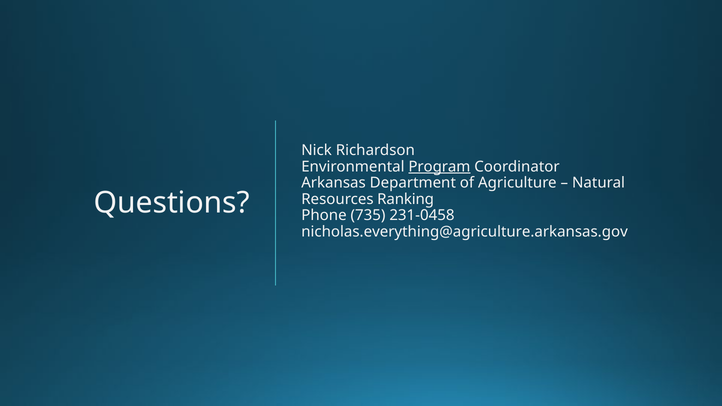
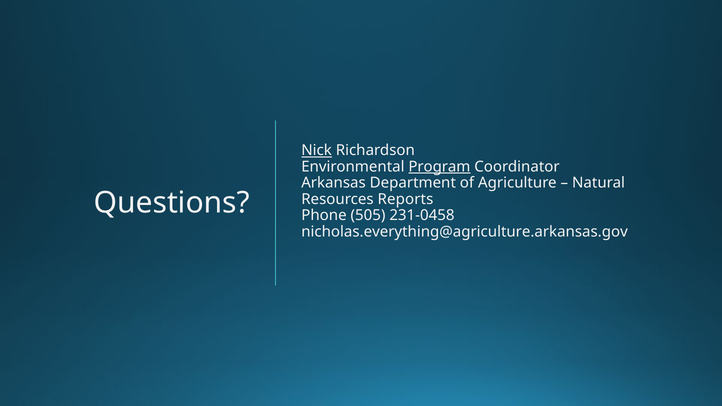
Nick underline: none -> present
Ranking: Ranking -> Reports
735: 735 -> 505
